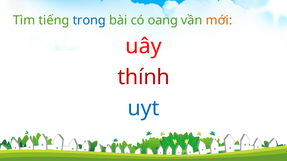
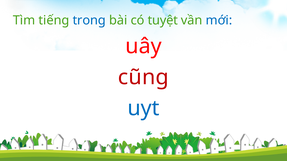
oang: oang -> tuyệt
mới colour: orange -> blue
thính: thính -> cũng
